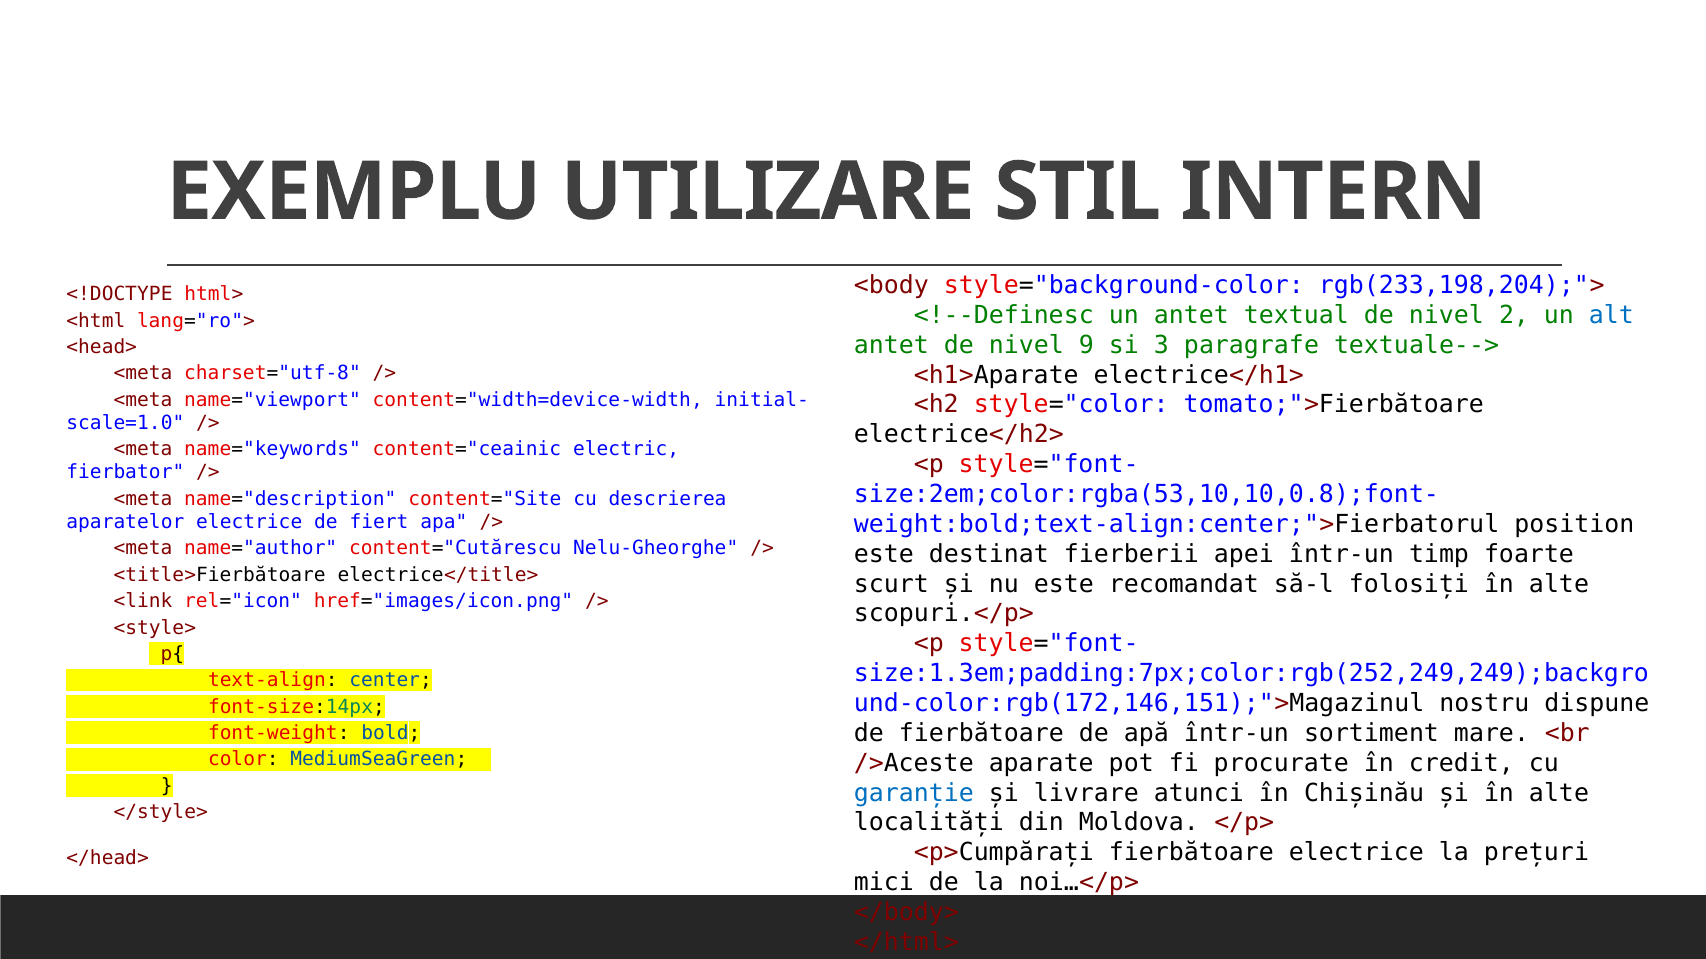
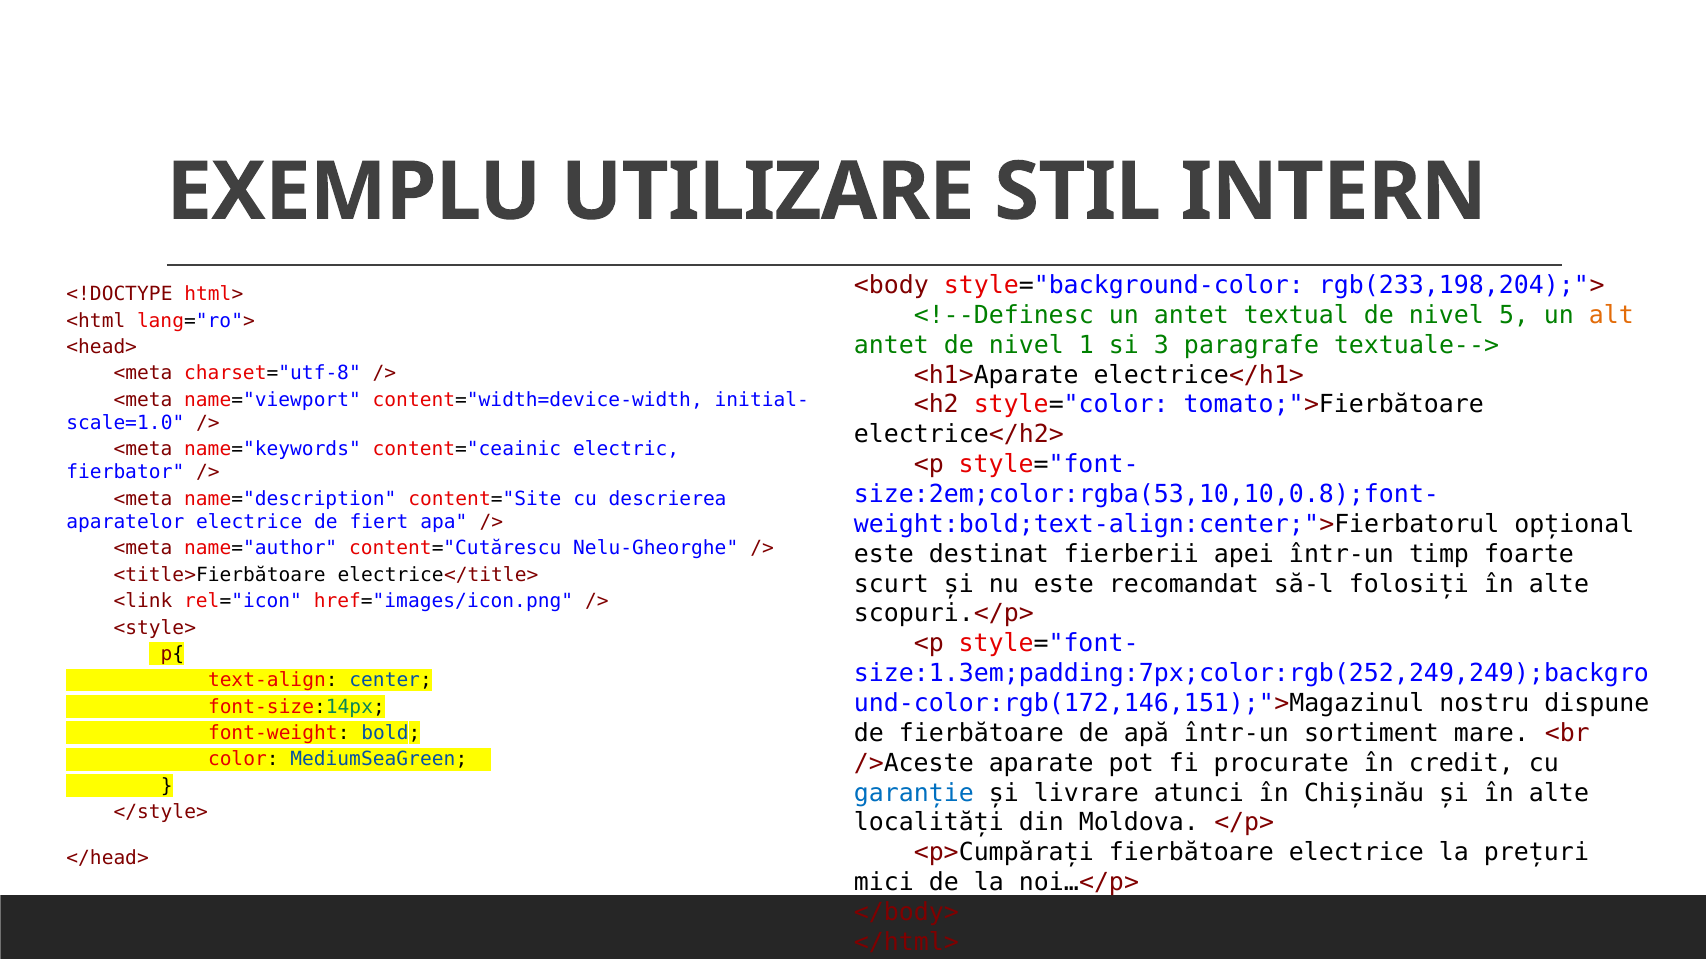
2: 2 -> 5
alt colour: blue -> orange
9: 9 -> 1
position: position -> opțional
